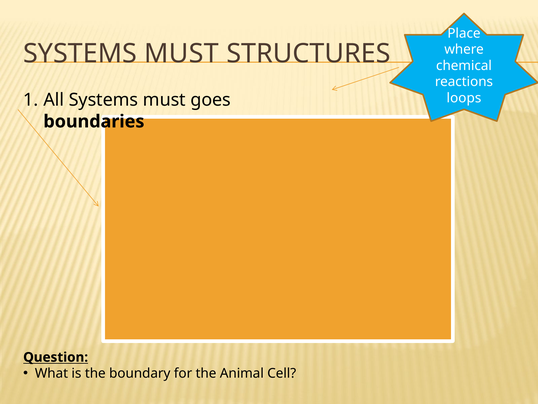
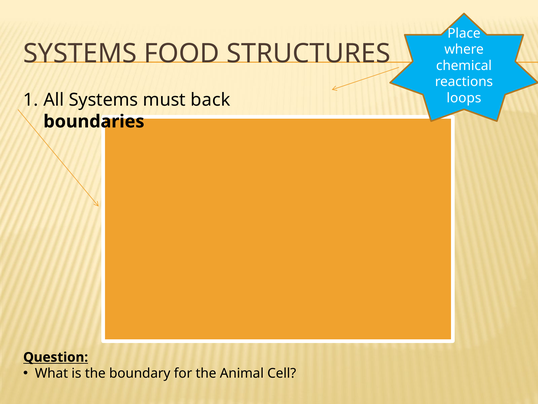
MUST at (182, 53): MUST -> FOOD
goes: goes -> back
